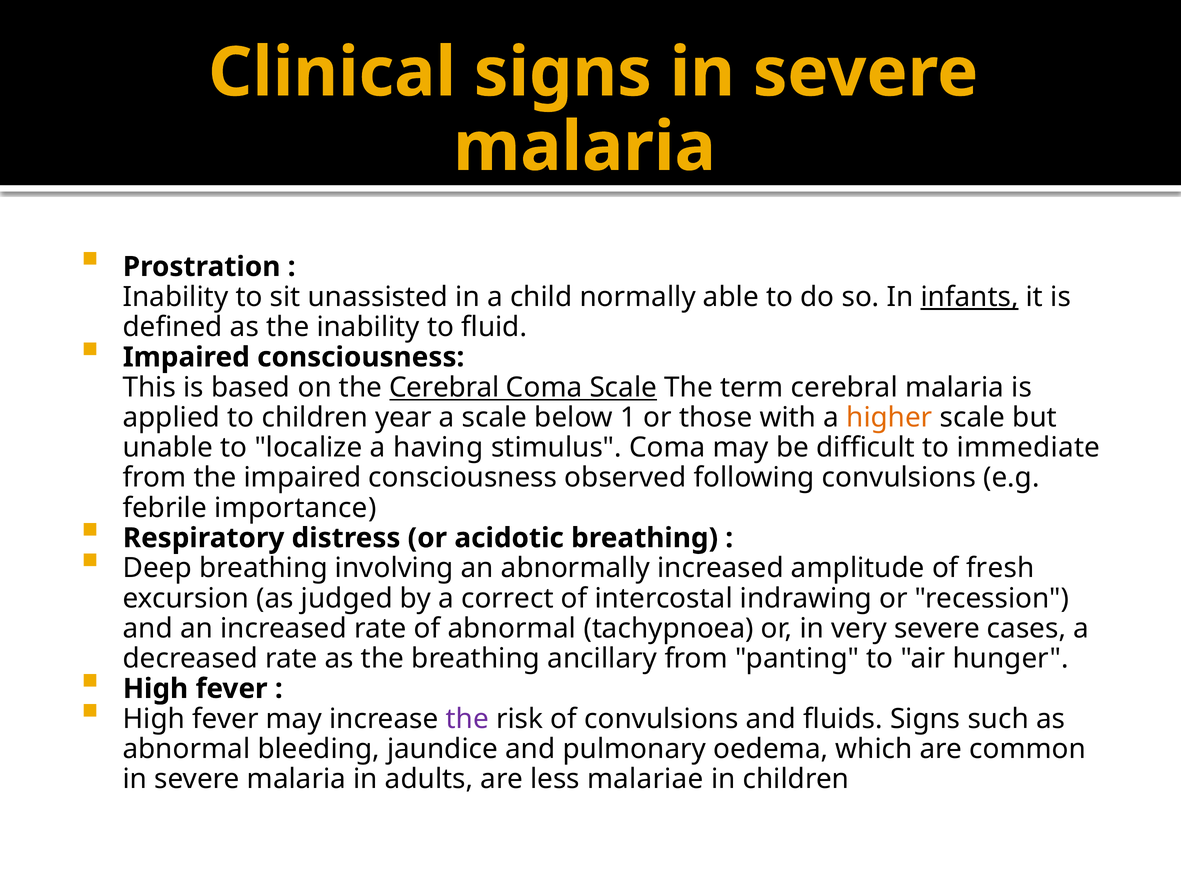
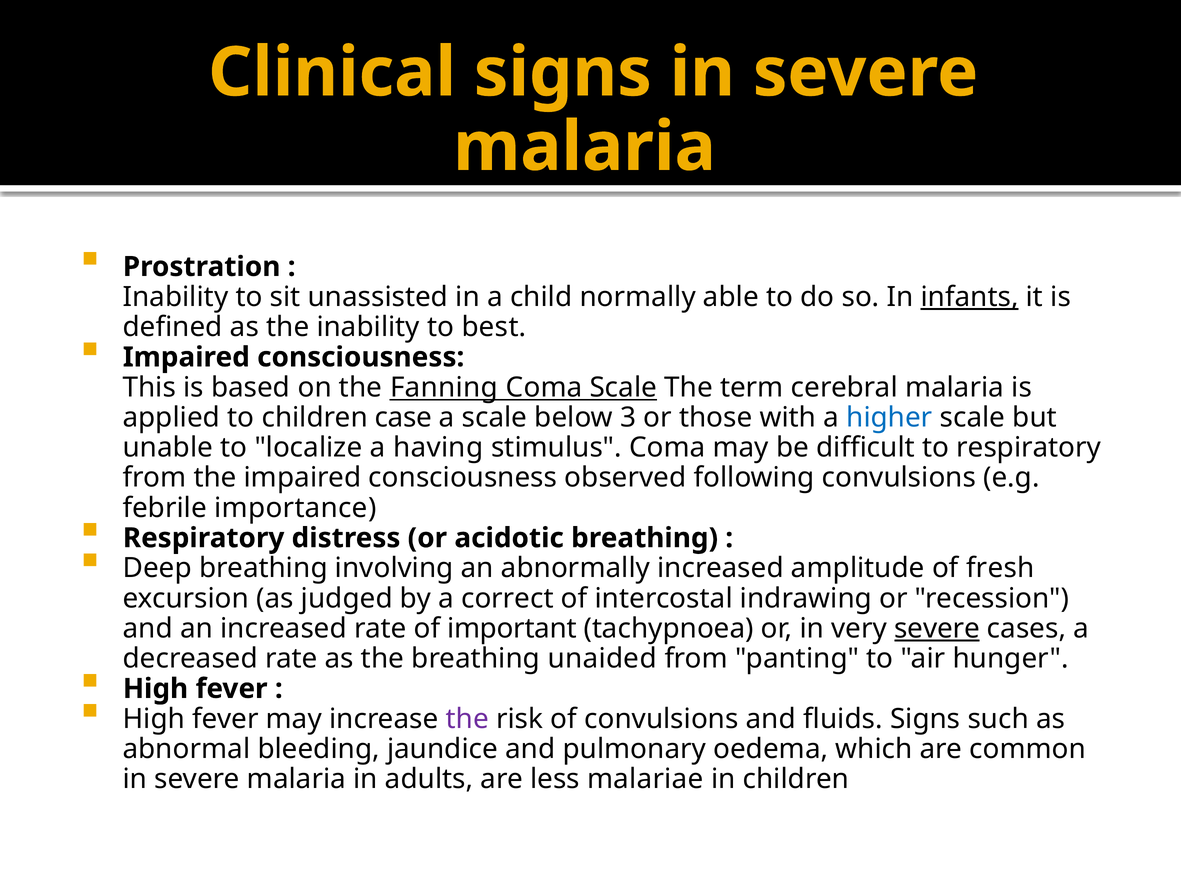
fluid: fluid -> best
the Cerebral: Cerebral -> Fanning
year: year -> case
1: 1 -> 3
higher colour: orange -> blue
to immediate: immediate -> respiratory
of abnormal: abnormal -> important
severe at (937, 628) underline: none -> present
ancillary: ancillary -> unaided
